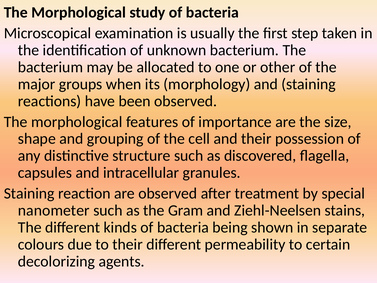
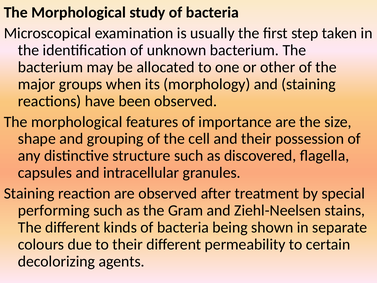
nanometer: nanometer -> performing
